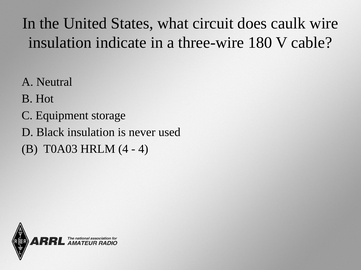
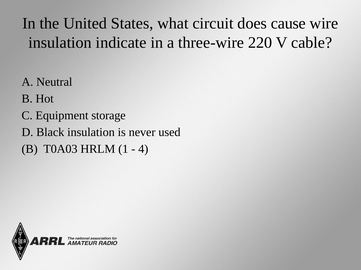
caulk: caulk -> cause
180: 180 -> 220
HRLM 4: 4 -> 1
